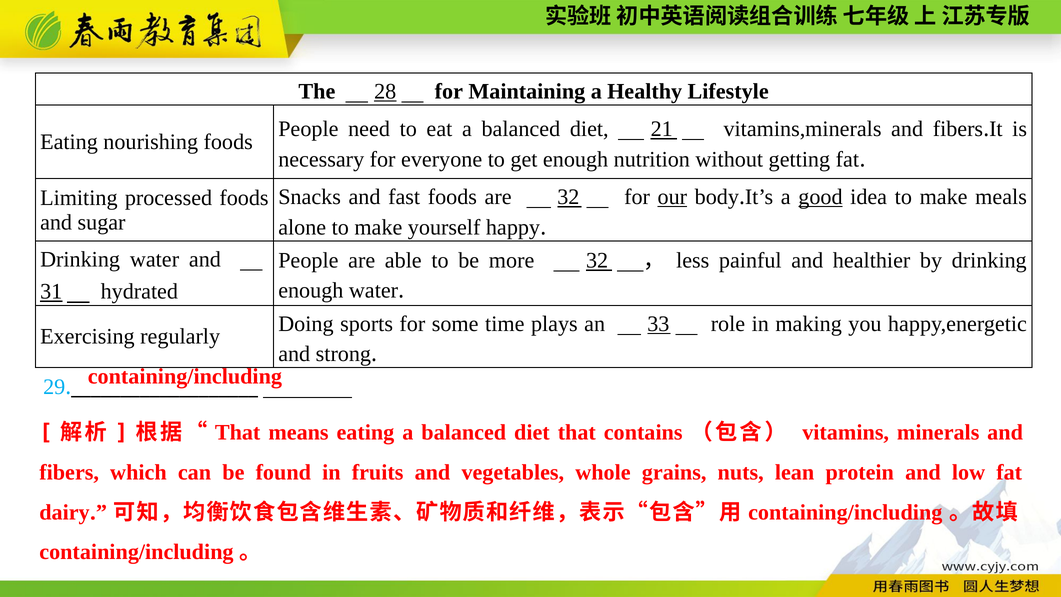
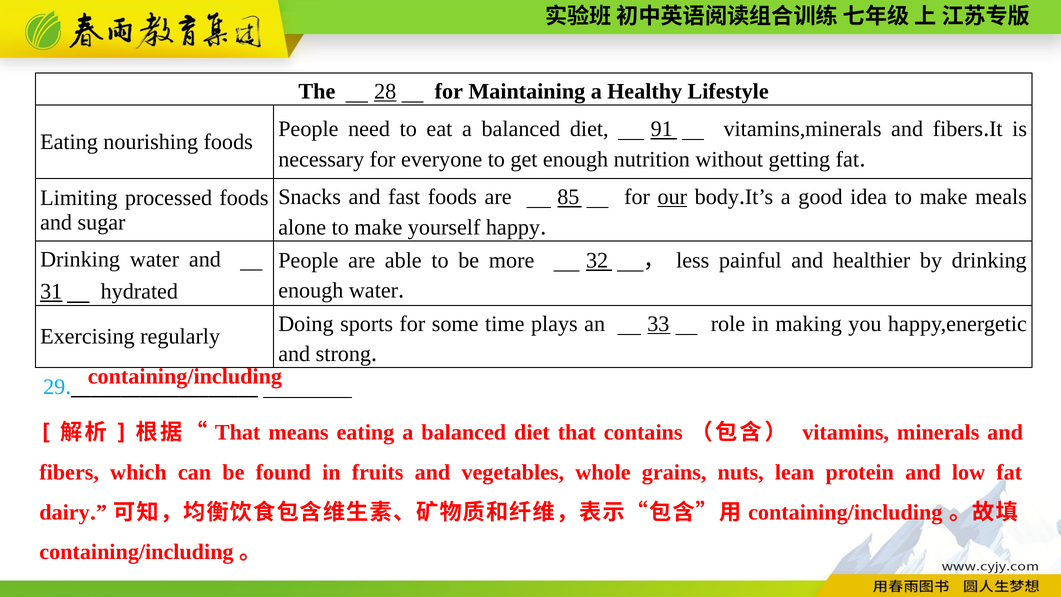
21: 21 -> 91
are 32: 32 -> 85
good underline: present -> none
